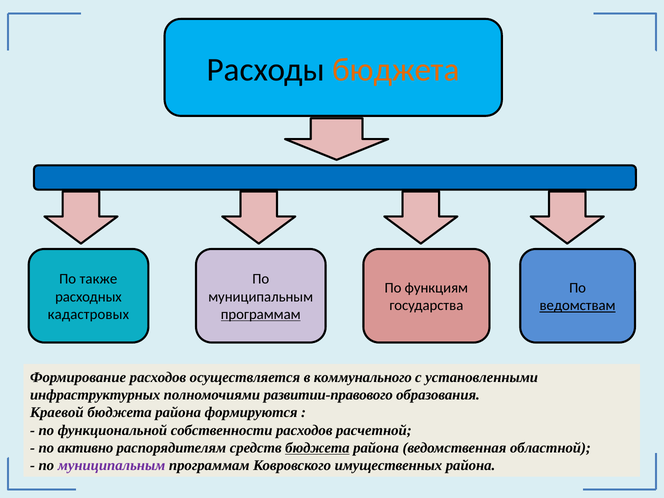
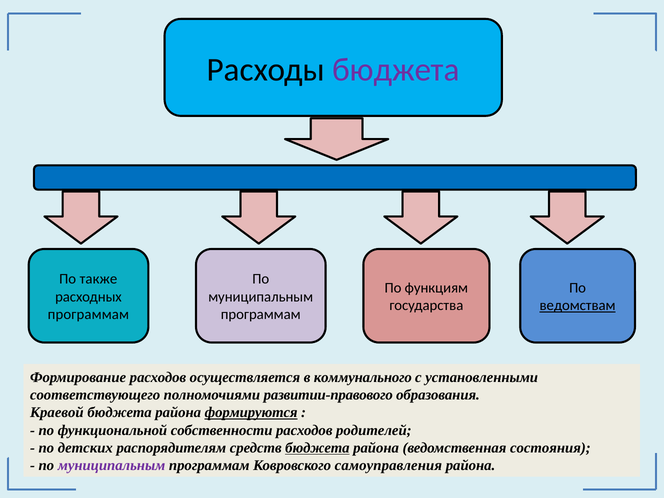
бюджета at (396, 70) colour: orange -> purple
кадастровых at (88, 314): кадастровых -> программам
программам at (261, 314) underline: present -> none
инфраструктурных: инфраструктурных -> соответствующего
формируются underline: none -> present
расчетной: расчетной -> родителей
активно: активно -> детских
областной: областной -> состояния
имущественных: имущественных -> самоуправления
